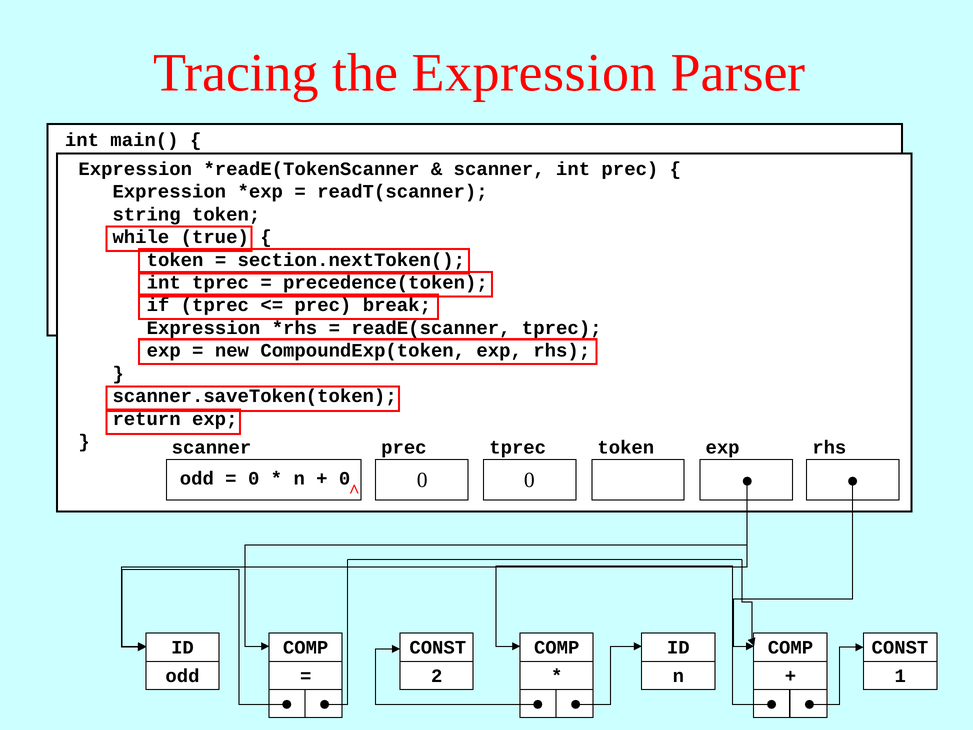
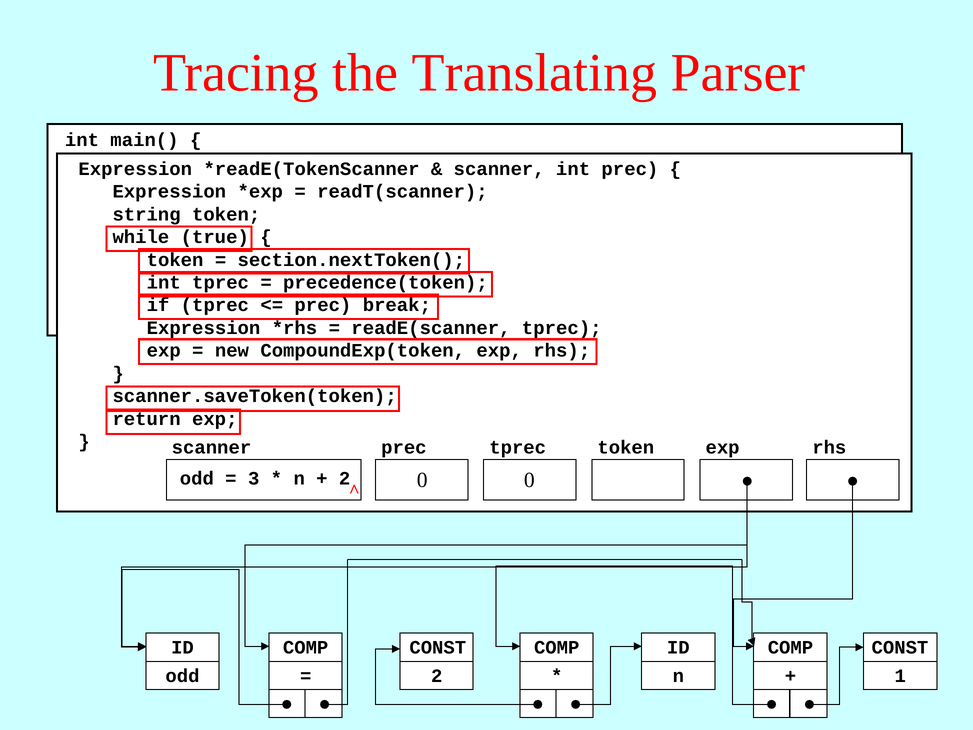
the Expression: Expression -> Translating
0 at (254, 478): 0 -> 3
0 at (345, 478): 0 -> 2
